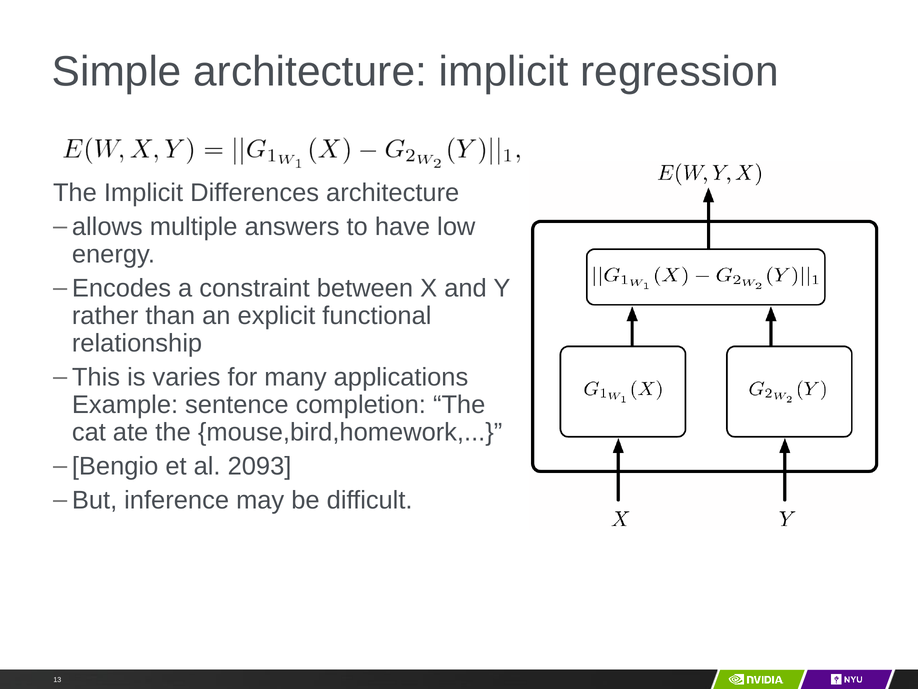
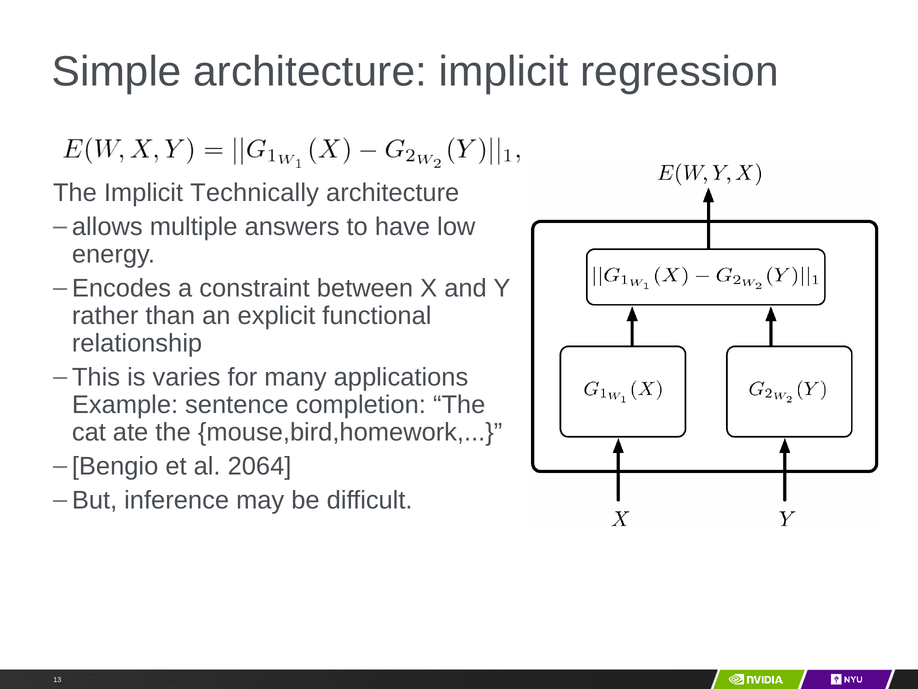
Differences: Differences -> Technically
2093: 2093 -> 2064
